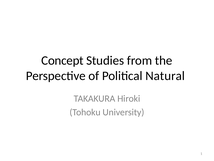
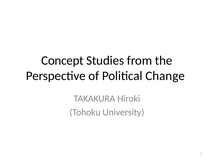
Natural: Natural -> Change
